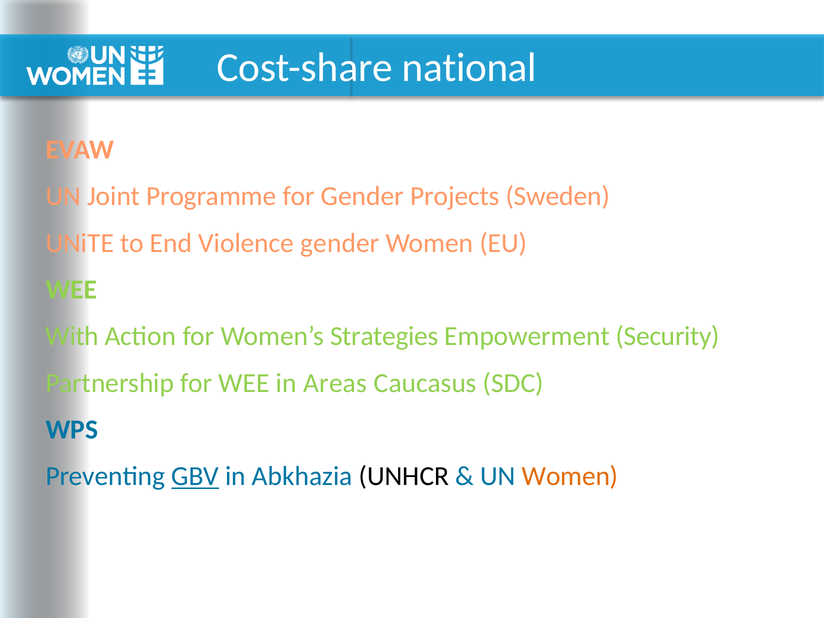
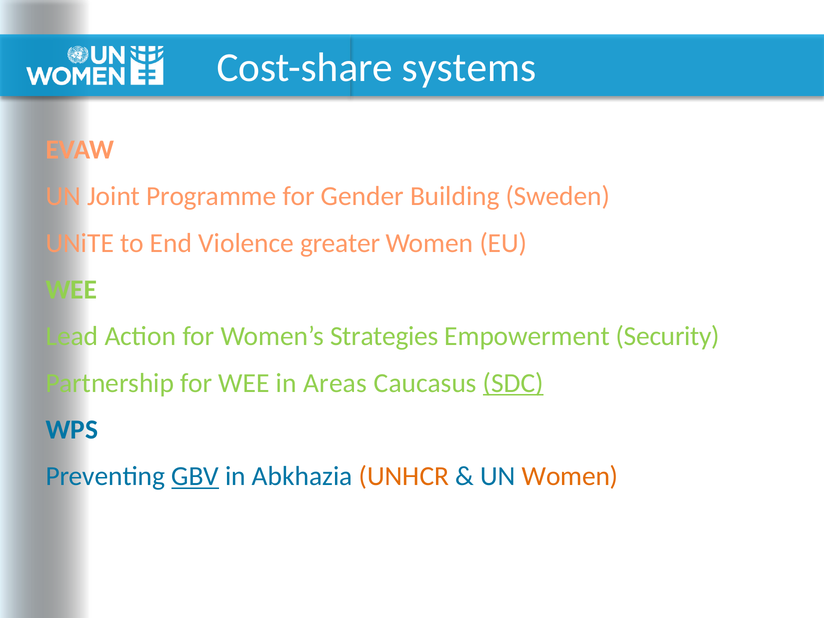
national: national -> systems
Projects: Projects -> Building
Violence gender: gender -> greater
With: With -> Lead
SDC underline: none -> present
UNHCR colour: black -> orange
